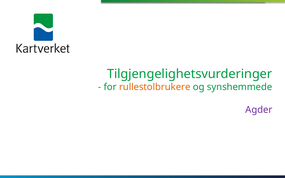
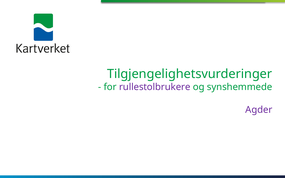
rullestolbrukere colour: orange -> purple
